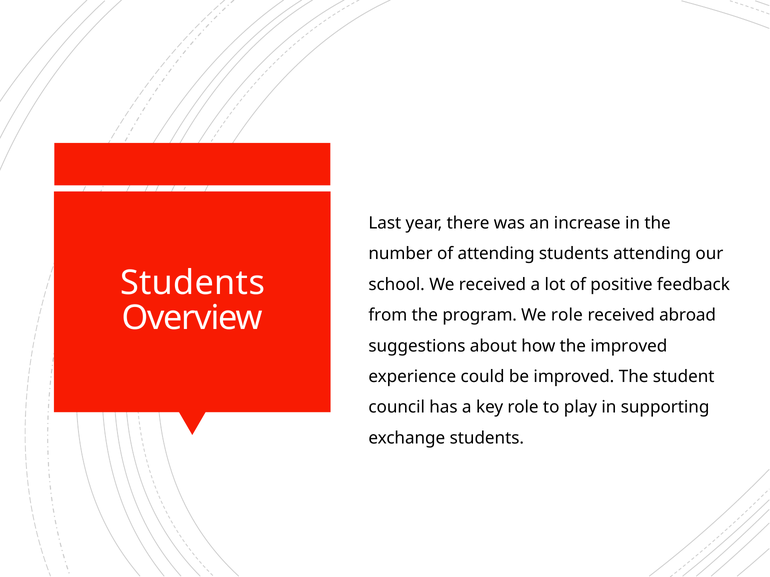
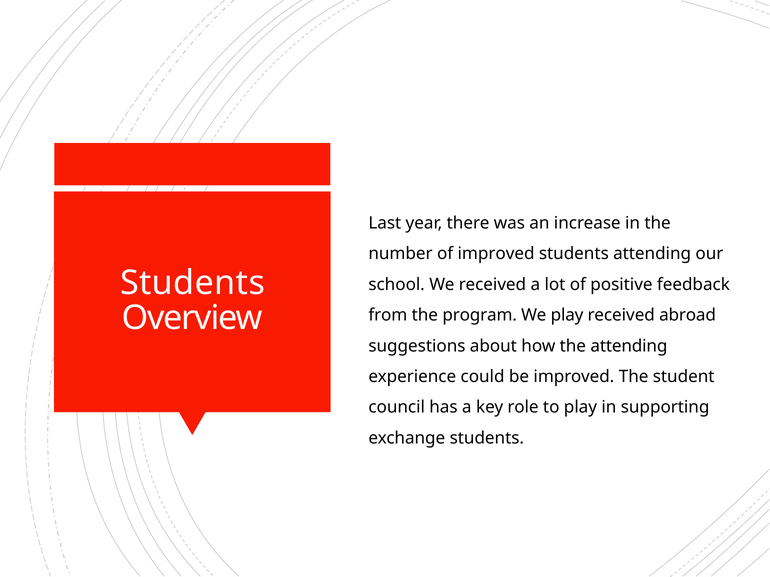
of attending: attending -> improved
We role: role -> play
the improved: improved -> attending
